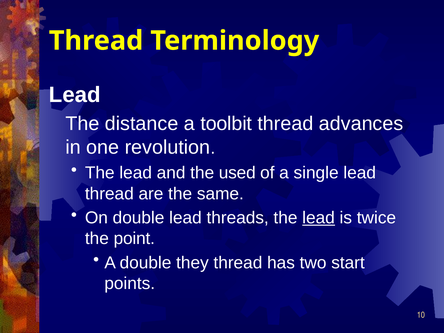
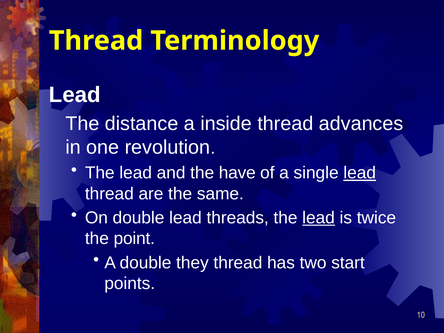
toolbit: toolbit -> inside
used: used -> have
lead at (360, 173) underline: none -> present
